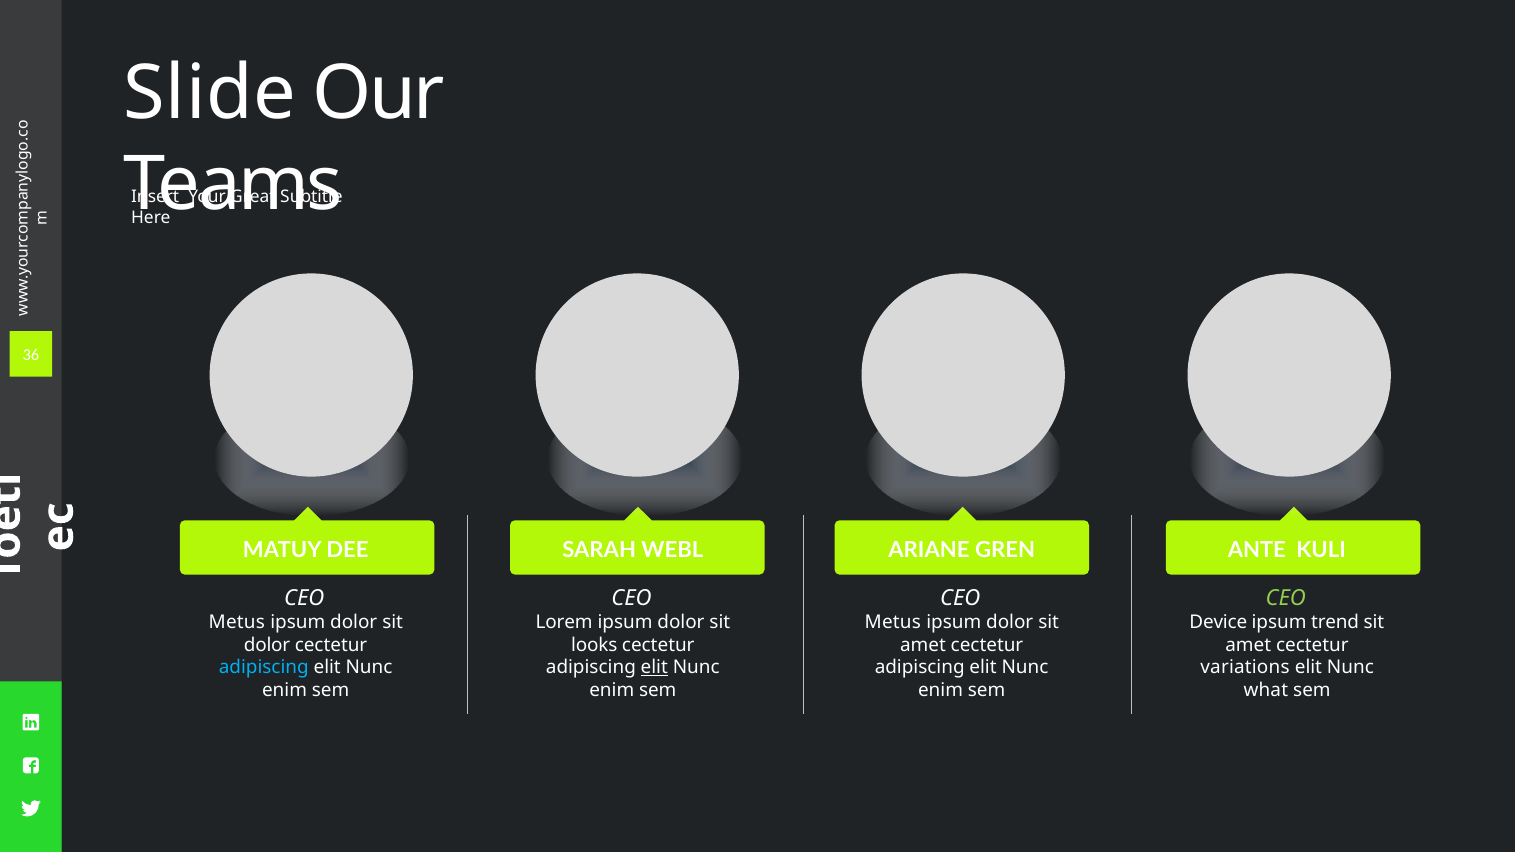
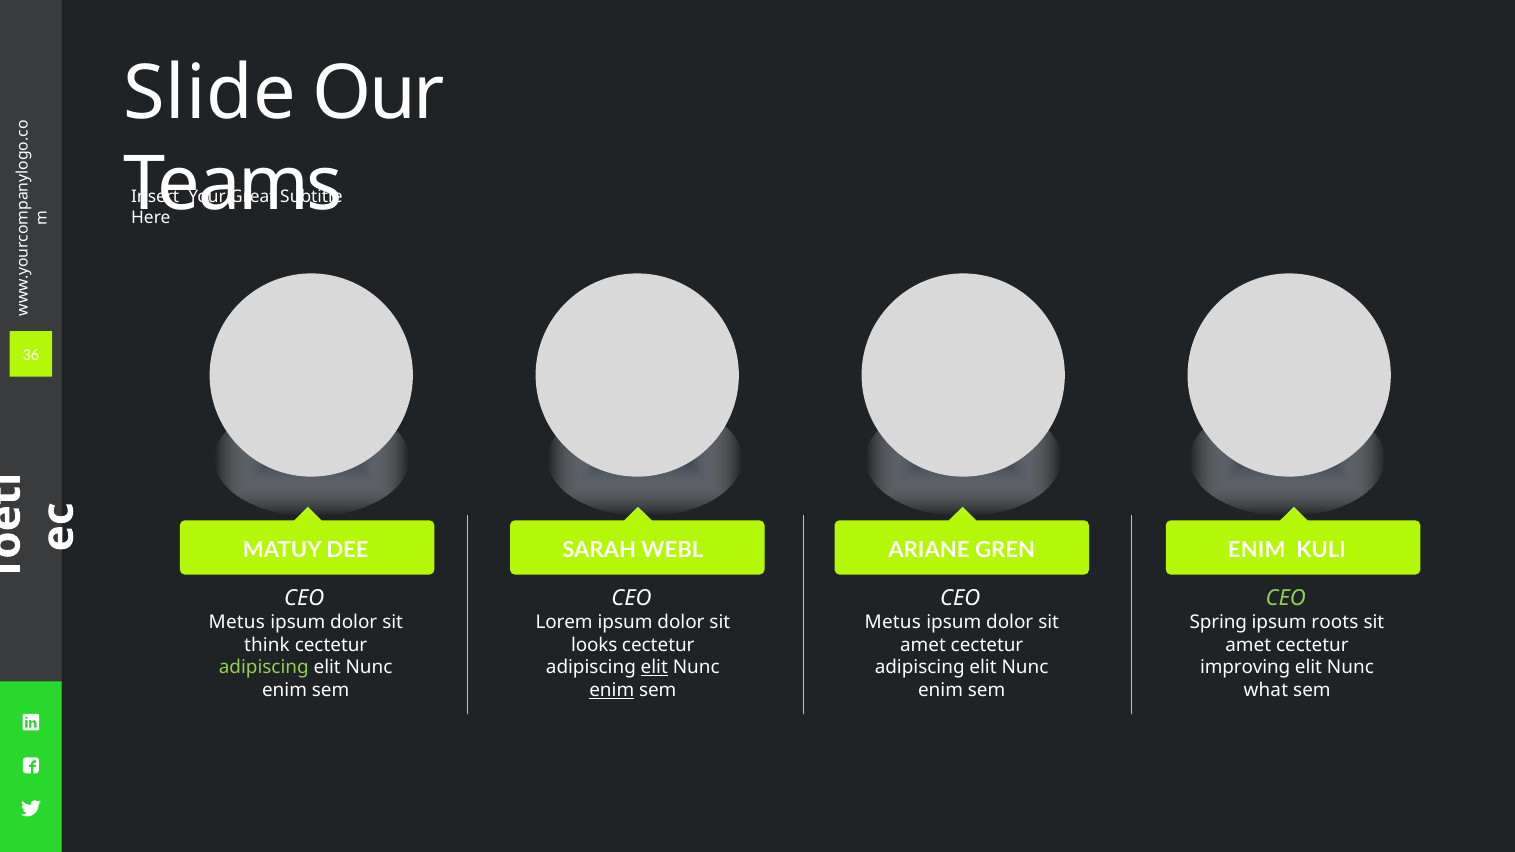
ANTE at (1257, 550): ANTE -> ENIM
Device: Device -> Spring
trend: trend -> roots
dolor at (267, 645): dolor -> think
adipiscing at (264, 668) colour: light blue -> light green
variations: variations -> improving
enim at (612, 691) underline: none -> present
